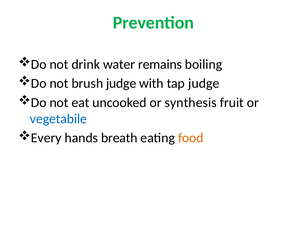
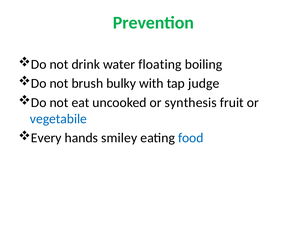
remains: remains -> floating
brush judge: judge -> bulky
breath: breath -> smiley
food colour: orange -> blue
